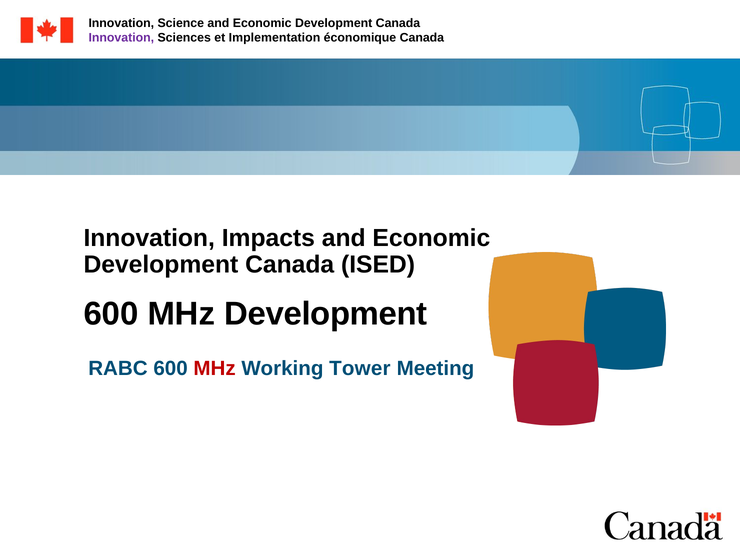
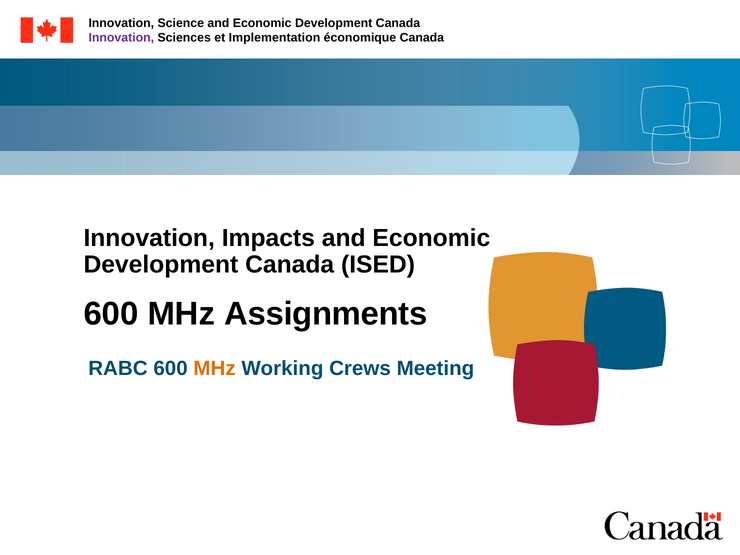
MHz Development: Development -> Assignments
MHz at (215, 368) colour: red -> orange
Tower: Tower -> Crews
